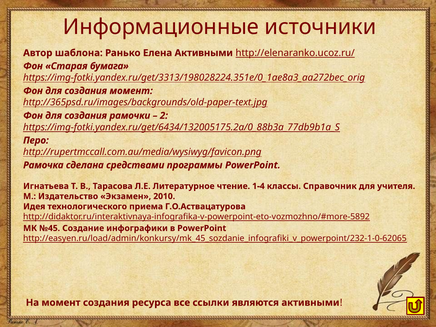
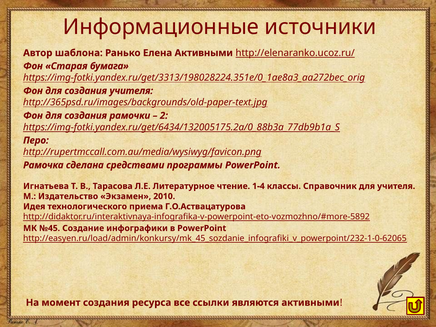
создания момент: момент -> учителя
